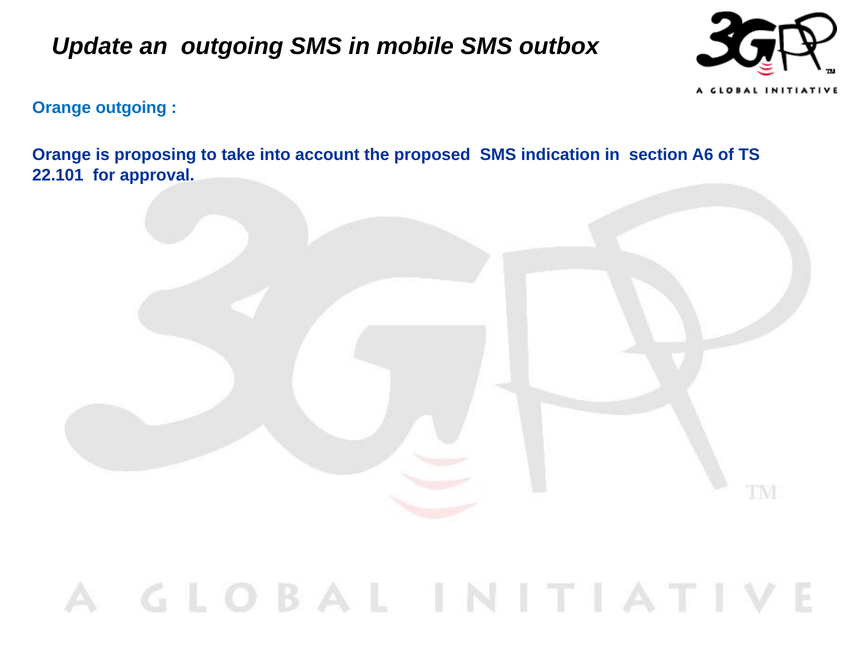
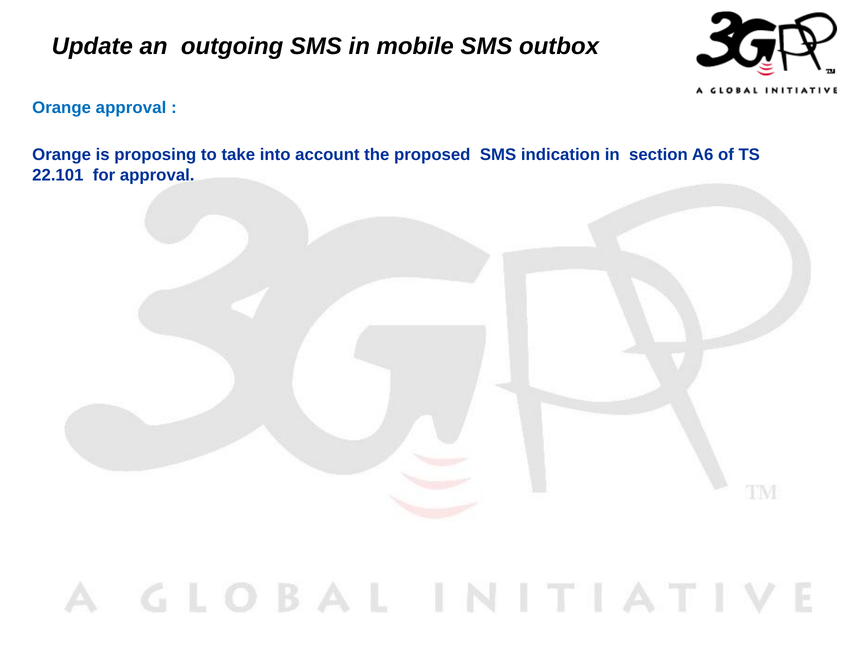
Orange outgoing: outgoing -> approval
